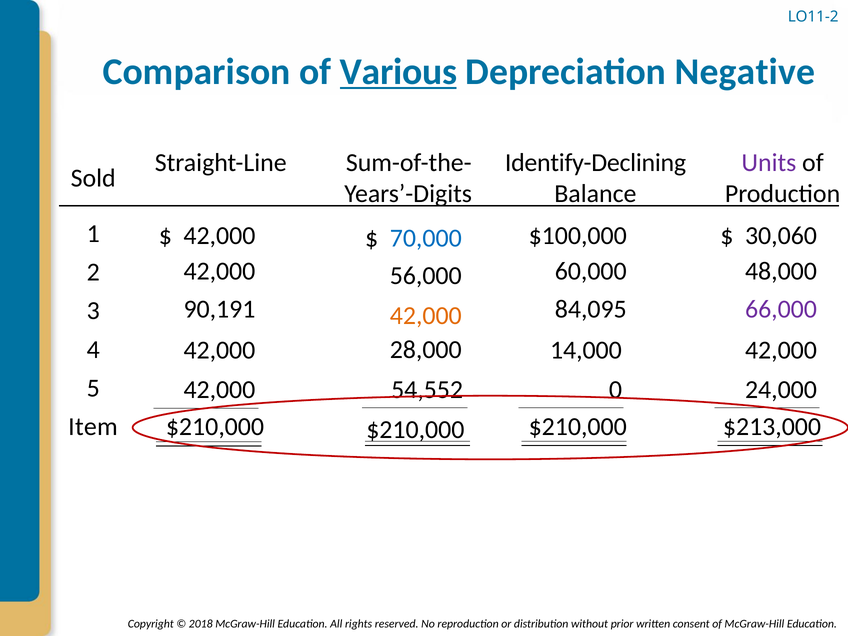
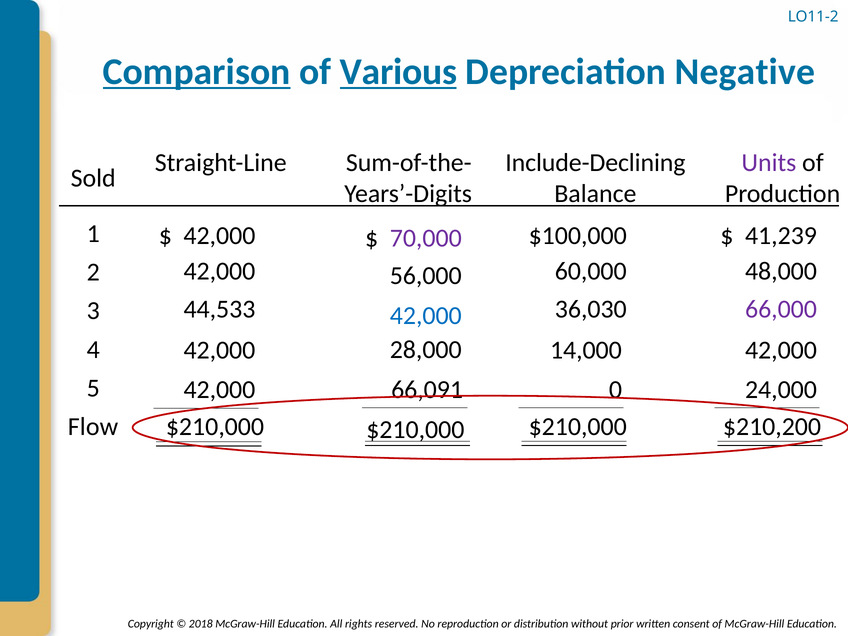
Comparison underline: none -> present
Identify-Declining: Identify-Declining -> Include-Declining
30,060: 30,060 -> 41,239
70,000 colour: blue -> purple
90,191: 90,191 -> 44,533
84,095: 84,095 -> 36,030
42,000 at (426, 316) colour: orange -> blue
54,552: 54,552 -> 66,091
Item: Item -> Flow
$213,000: $213,000 -> $210,200
